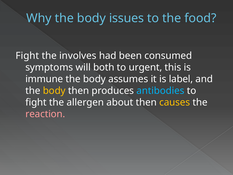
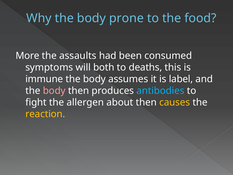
issues: issues -> prone
Fight at (27, 56): Fight -> More
involves: involves -> assaults
urgent: urgent -> deaths
body at (54, 91) colour: yellow -> pink
reaction colour: pink -> yellow
